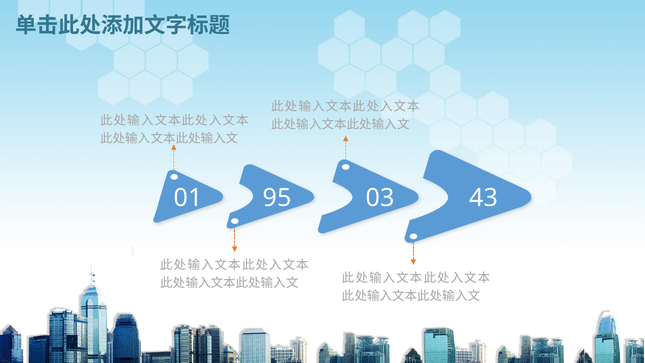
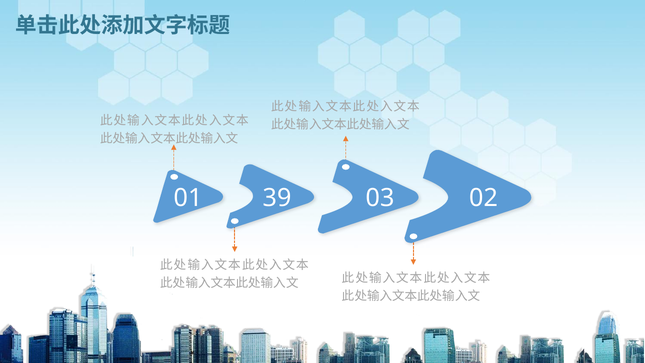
95: 95 -> 39
43: 43 -> 02
